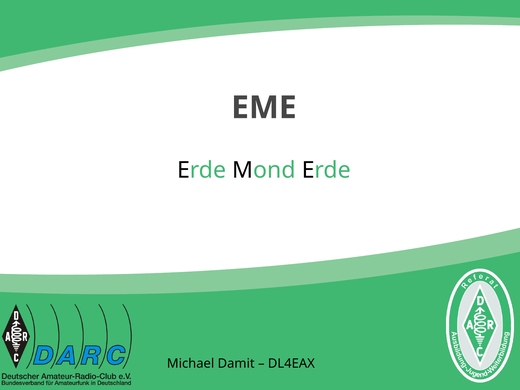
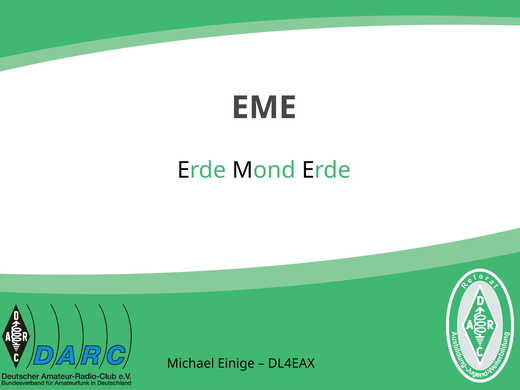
Damit: Damit -> Einige
